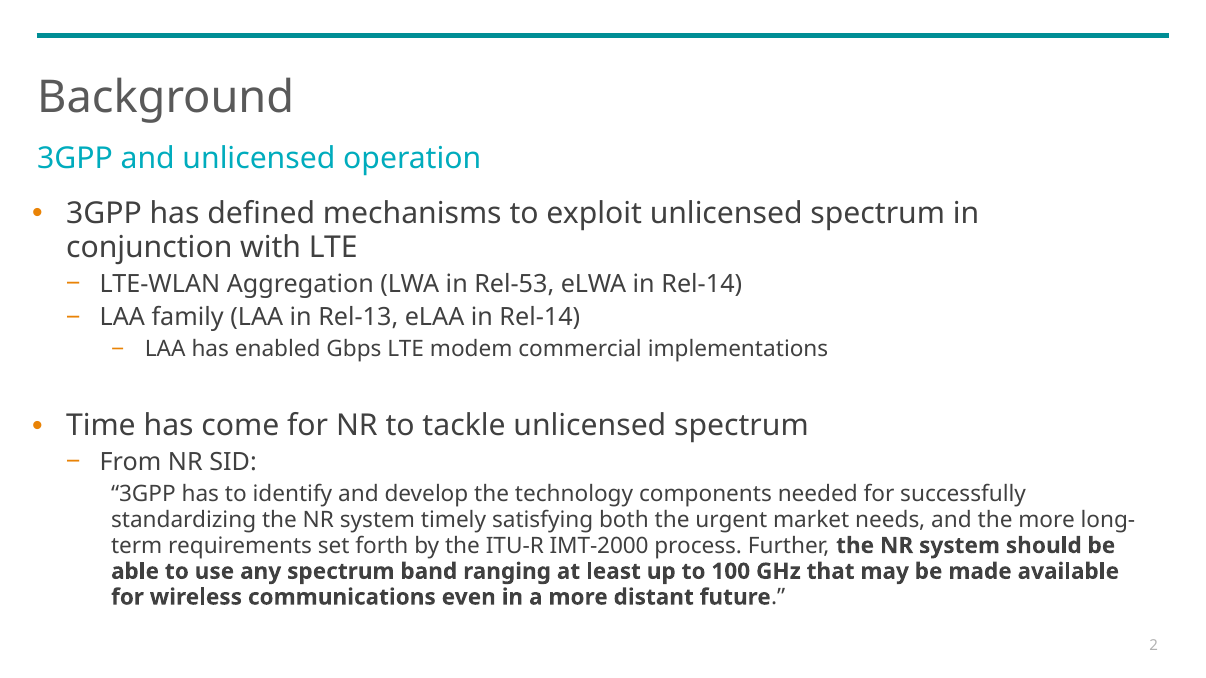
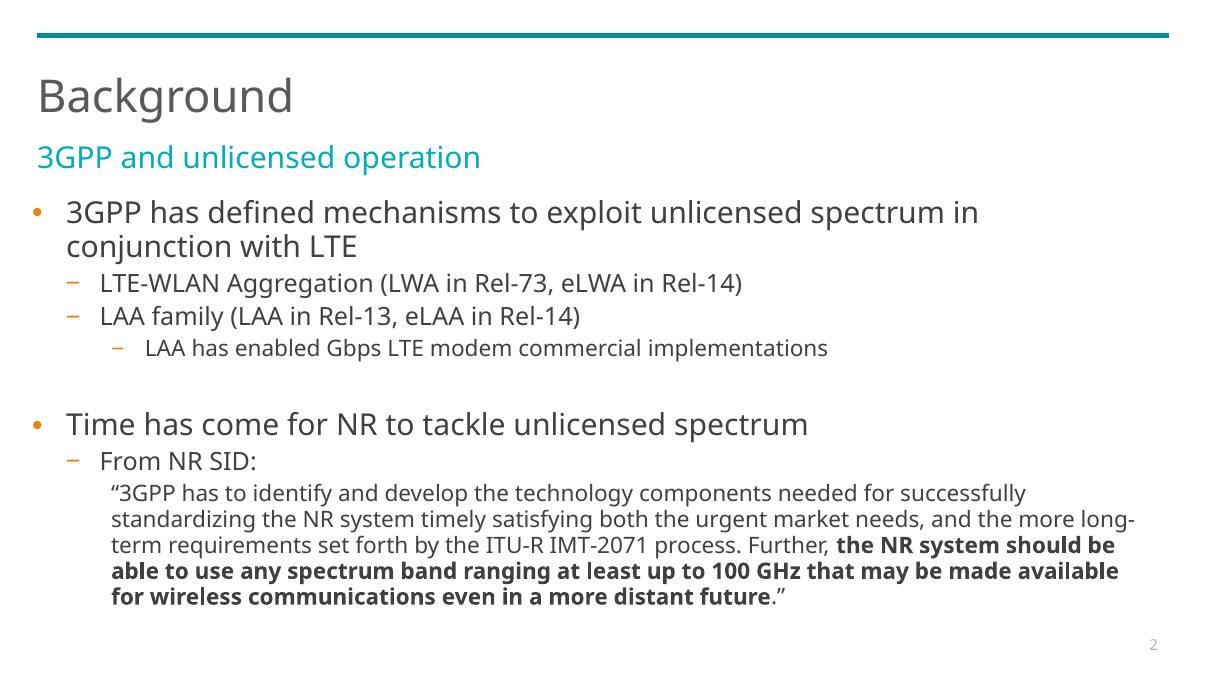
Rel-53: Rel-53 -> Rel-73
IMT-2000: IMT-2000 -> IMT-2071
